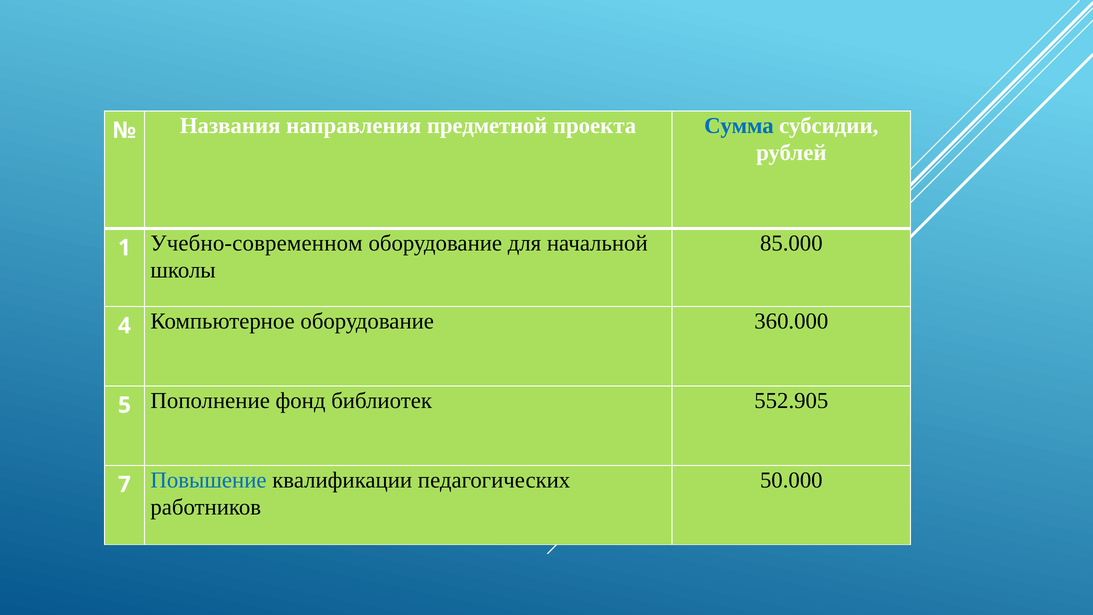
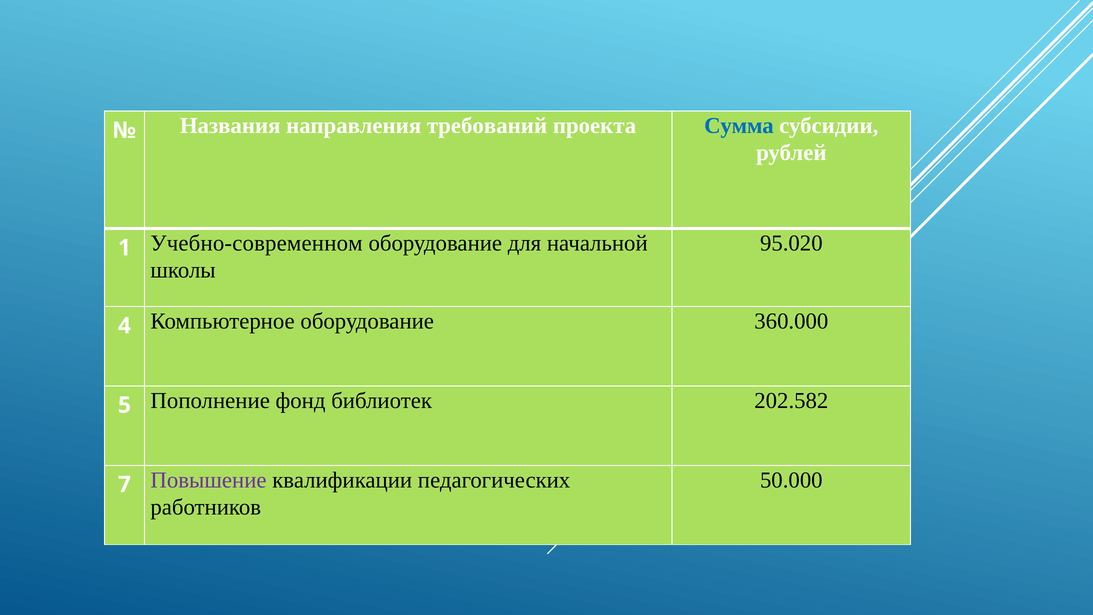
предметной: предметной -> требований
85.000: 85.000 -> 95.020
552.905: 552.905 -> 202.582
Повышение colour: blue -> purple
